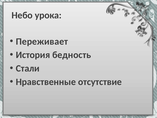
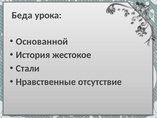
Небо: Небо -> Беда
Переживает: Переживает -> Основанной
бедность: бедность -> жестокое
